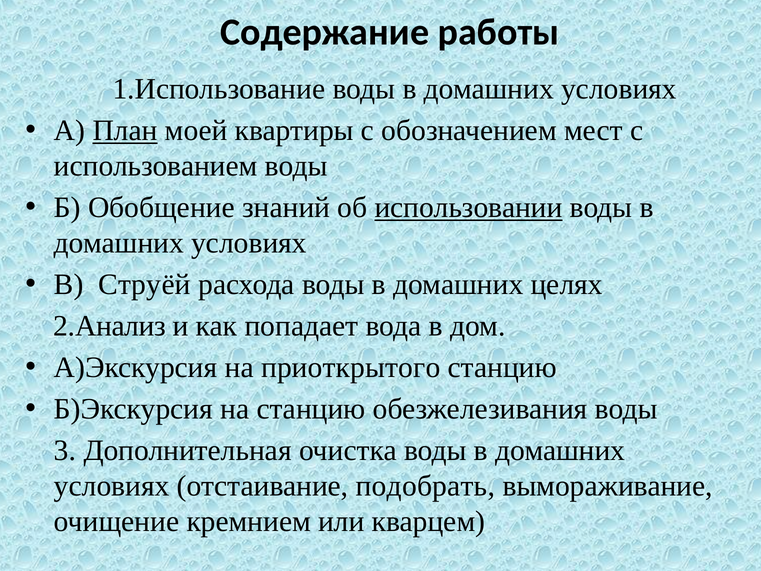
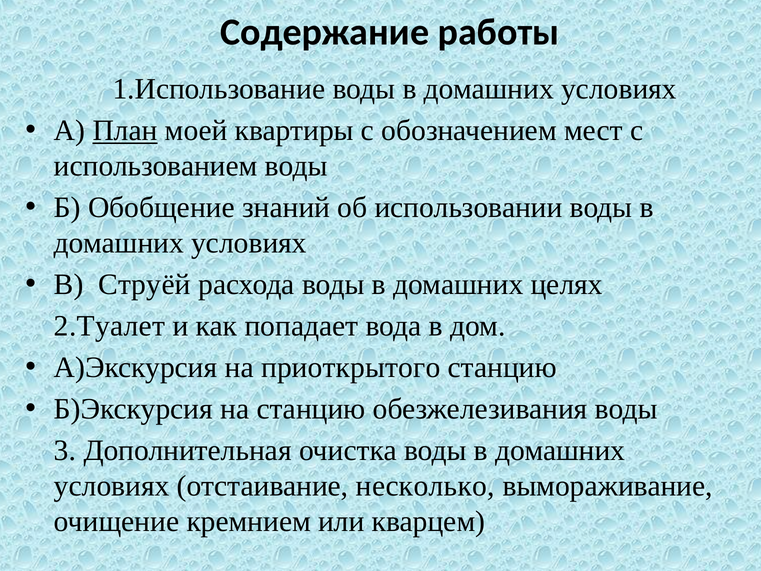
использовании underline: present -> none
2.Анализ: 2.Анализ -> 2.Туалет
подобрать: подобрать -> несколько
